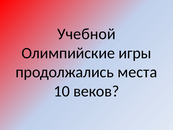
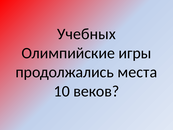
Учебной: Учебной -> Учебных
